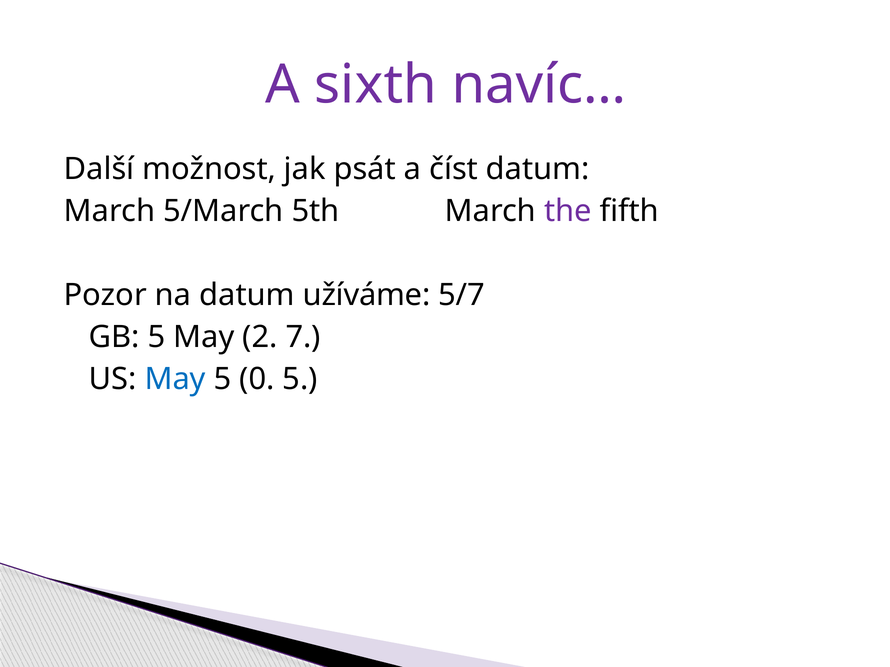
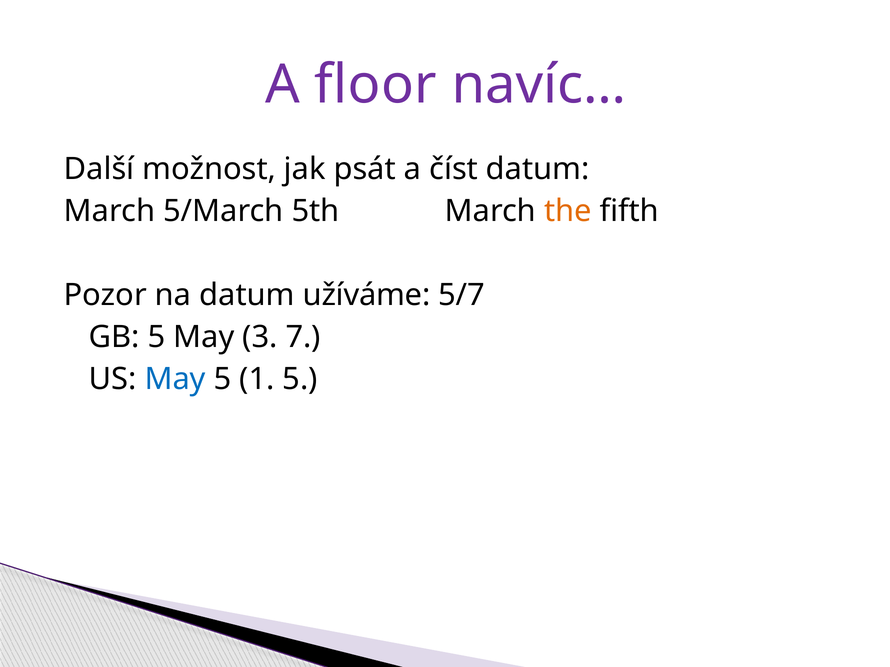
sixth: sixth -> floor
the colour: purple -> orange
2: 2 -> 3
0: 0 -> 1
